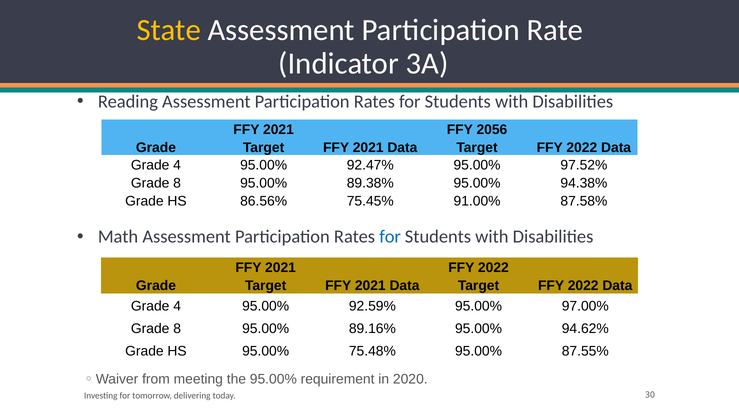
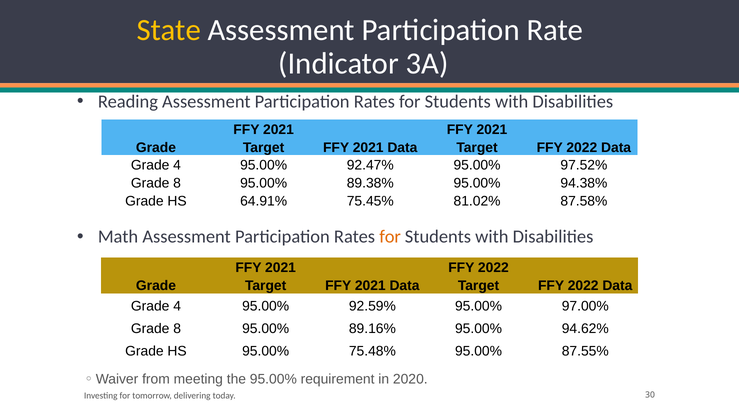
2056 at (492, 130): 2056 -> 2021
86.56%: 86.56% -> 64.91%
91.00%: 91.00% -> 81.02%
for at (390, 237) colour: blue -> orange
